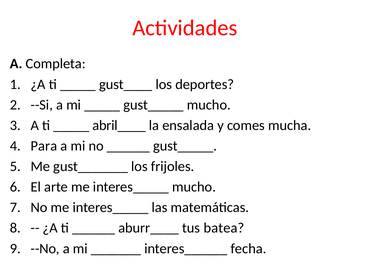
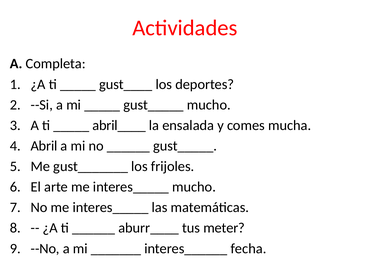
Para: Para -> Abril
batea: batea -> meter
